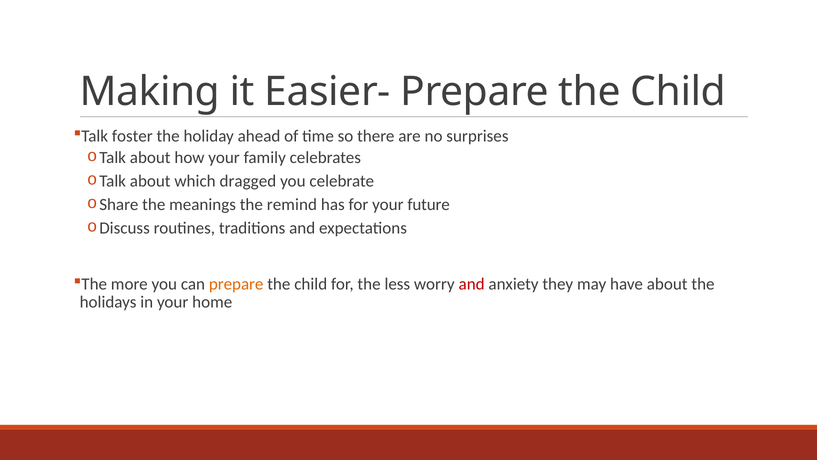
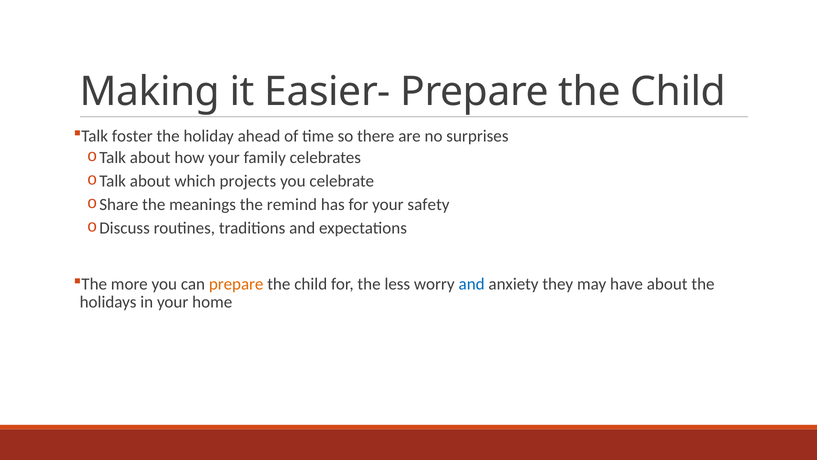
dragged: dragged -> projects
future: future -> safety
and at (472, 284) colour: red -> blue
